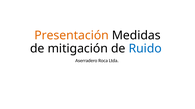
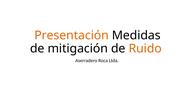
Ruido colour: blue -> orange
